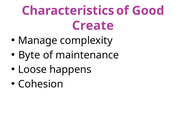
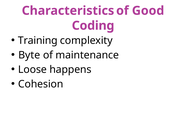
Create: Create -> Coding
Manage: Manage -> Training
